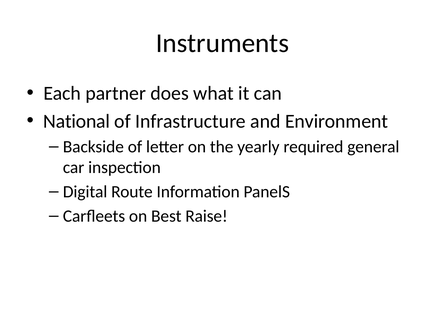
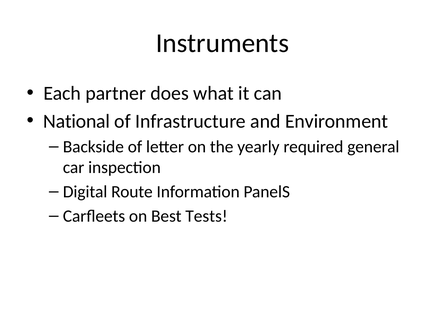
Raise: Raise -> Tests
